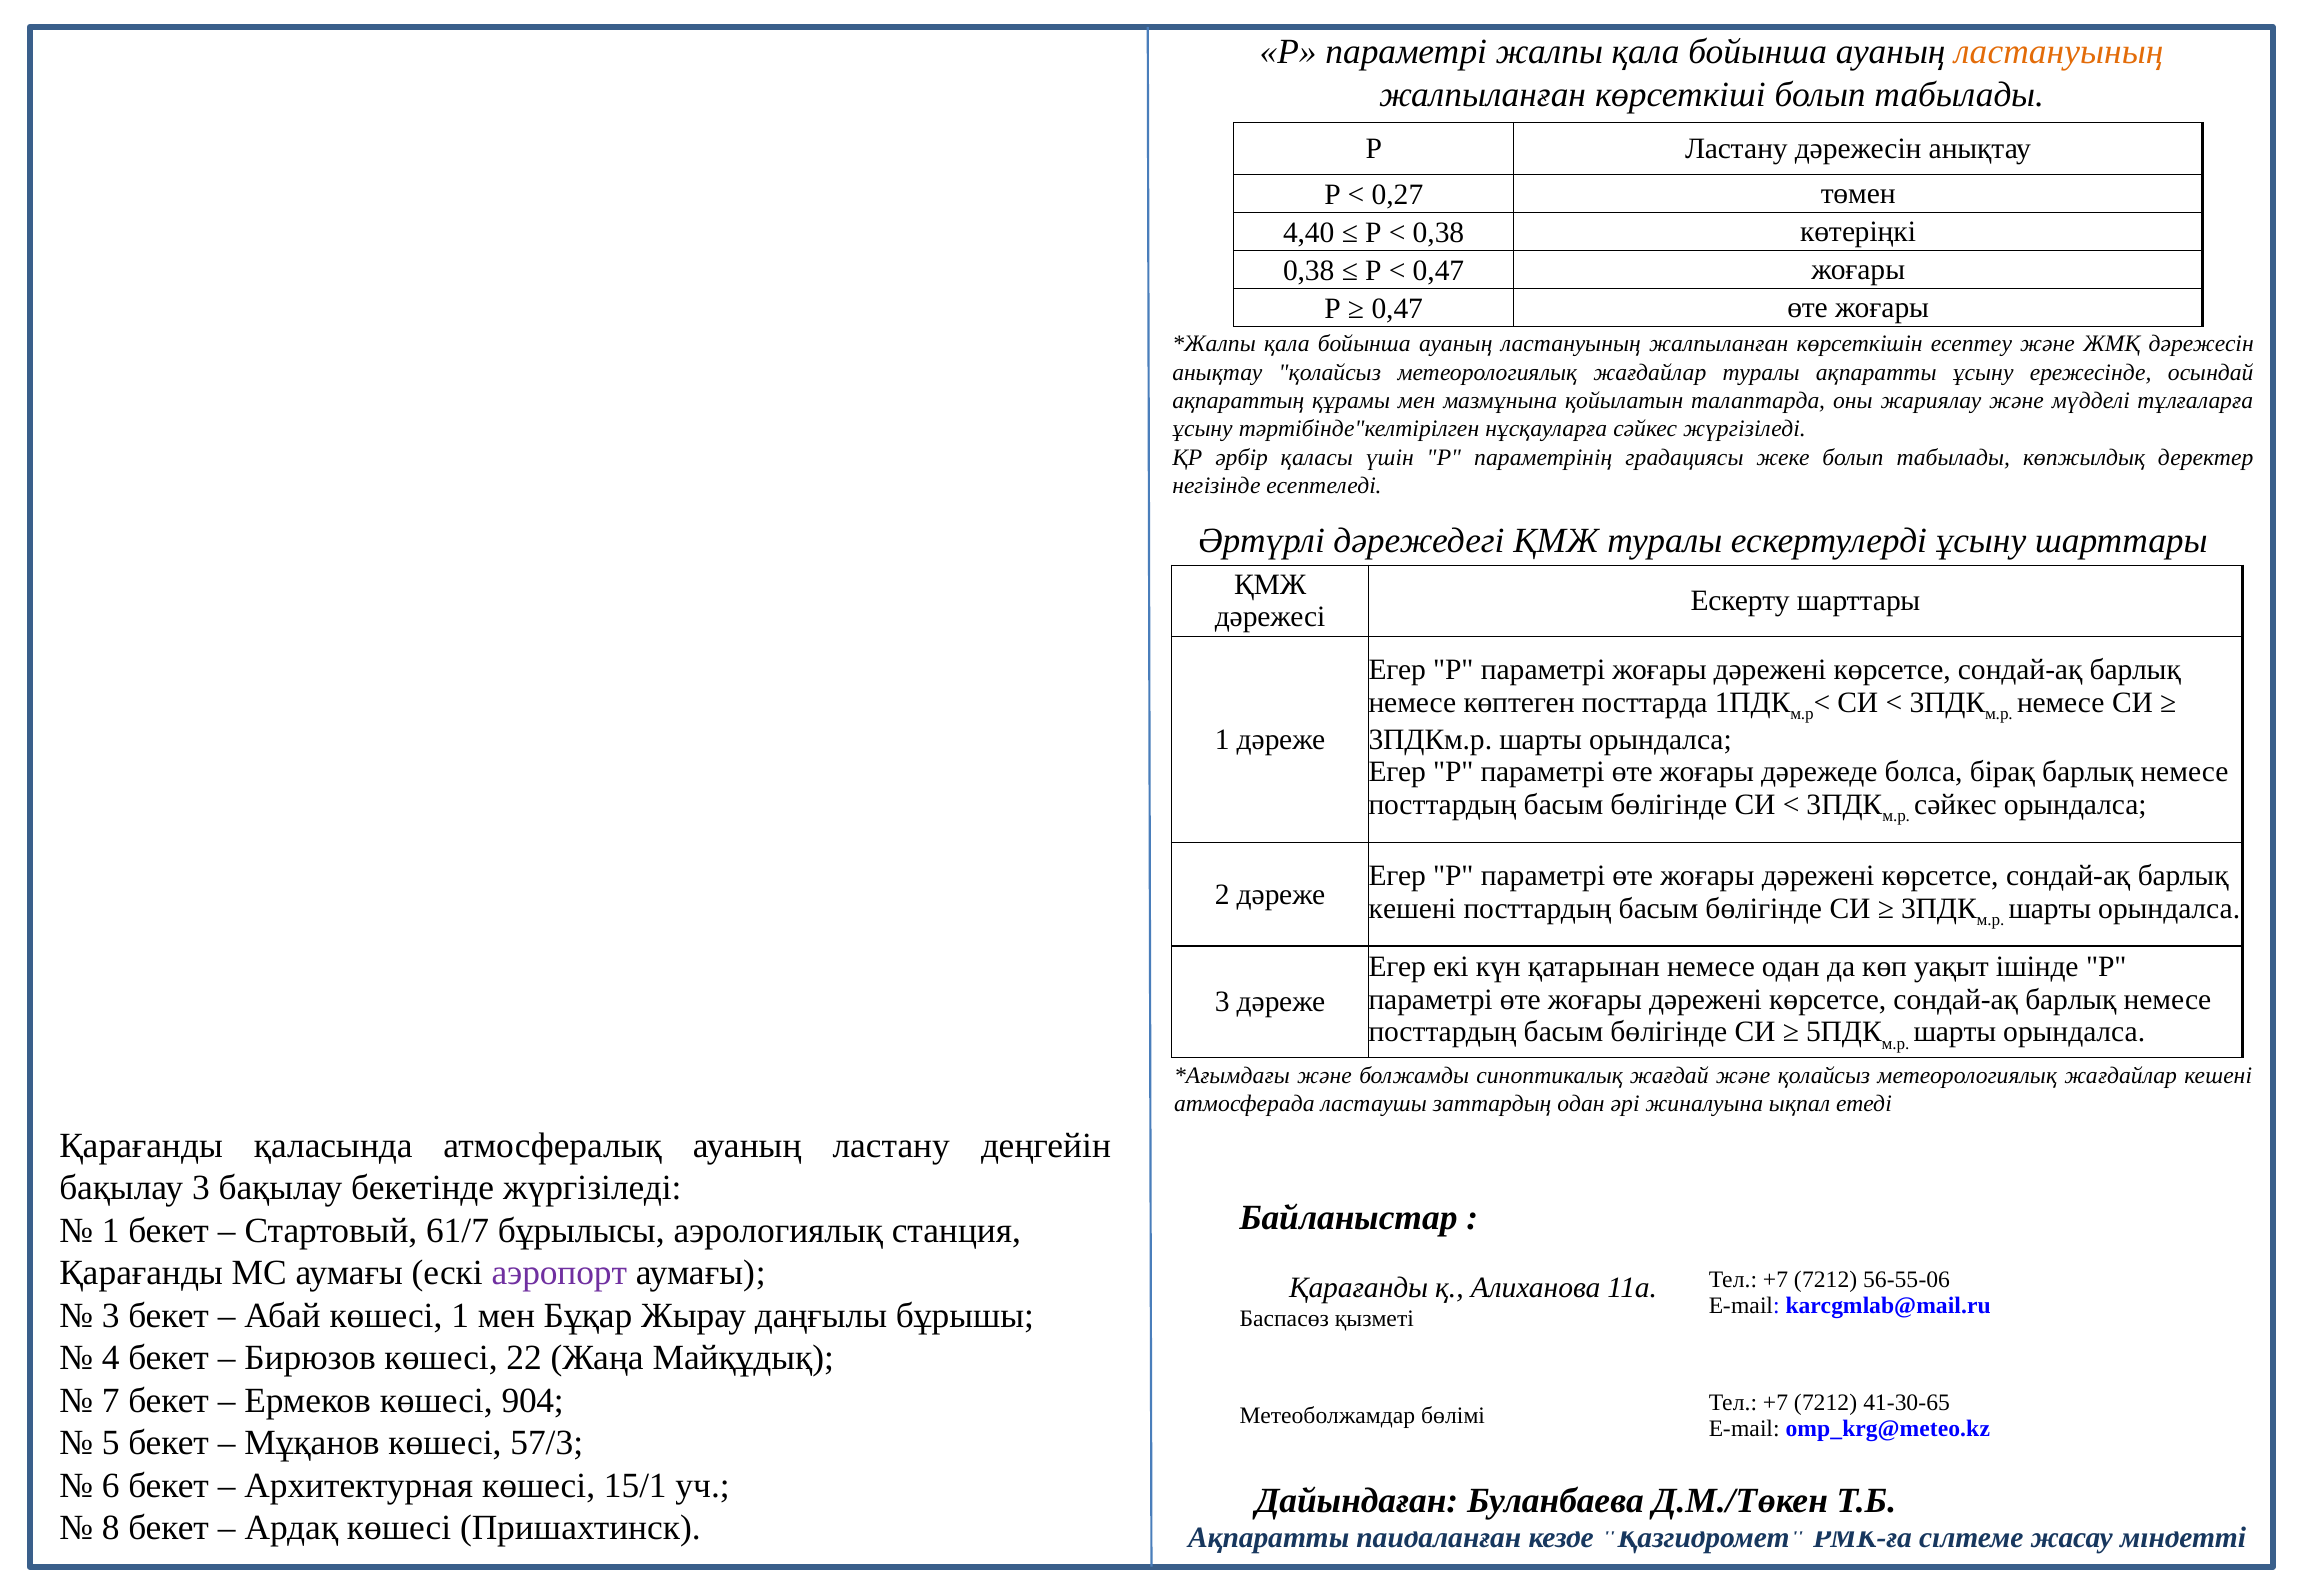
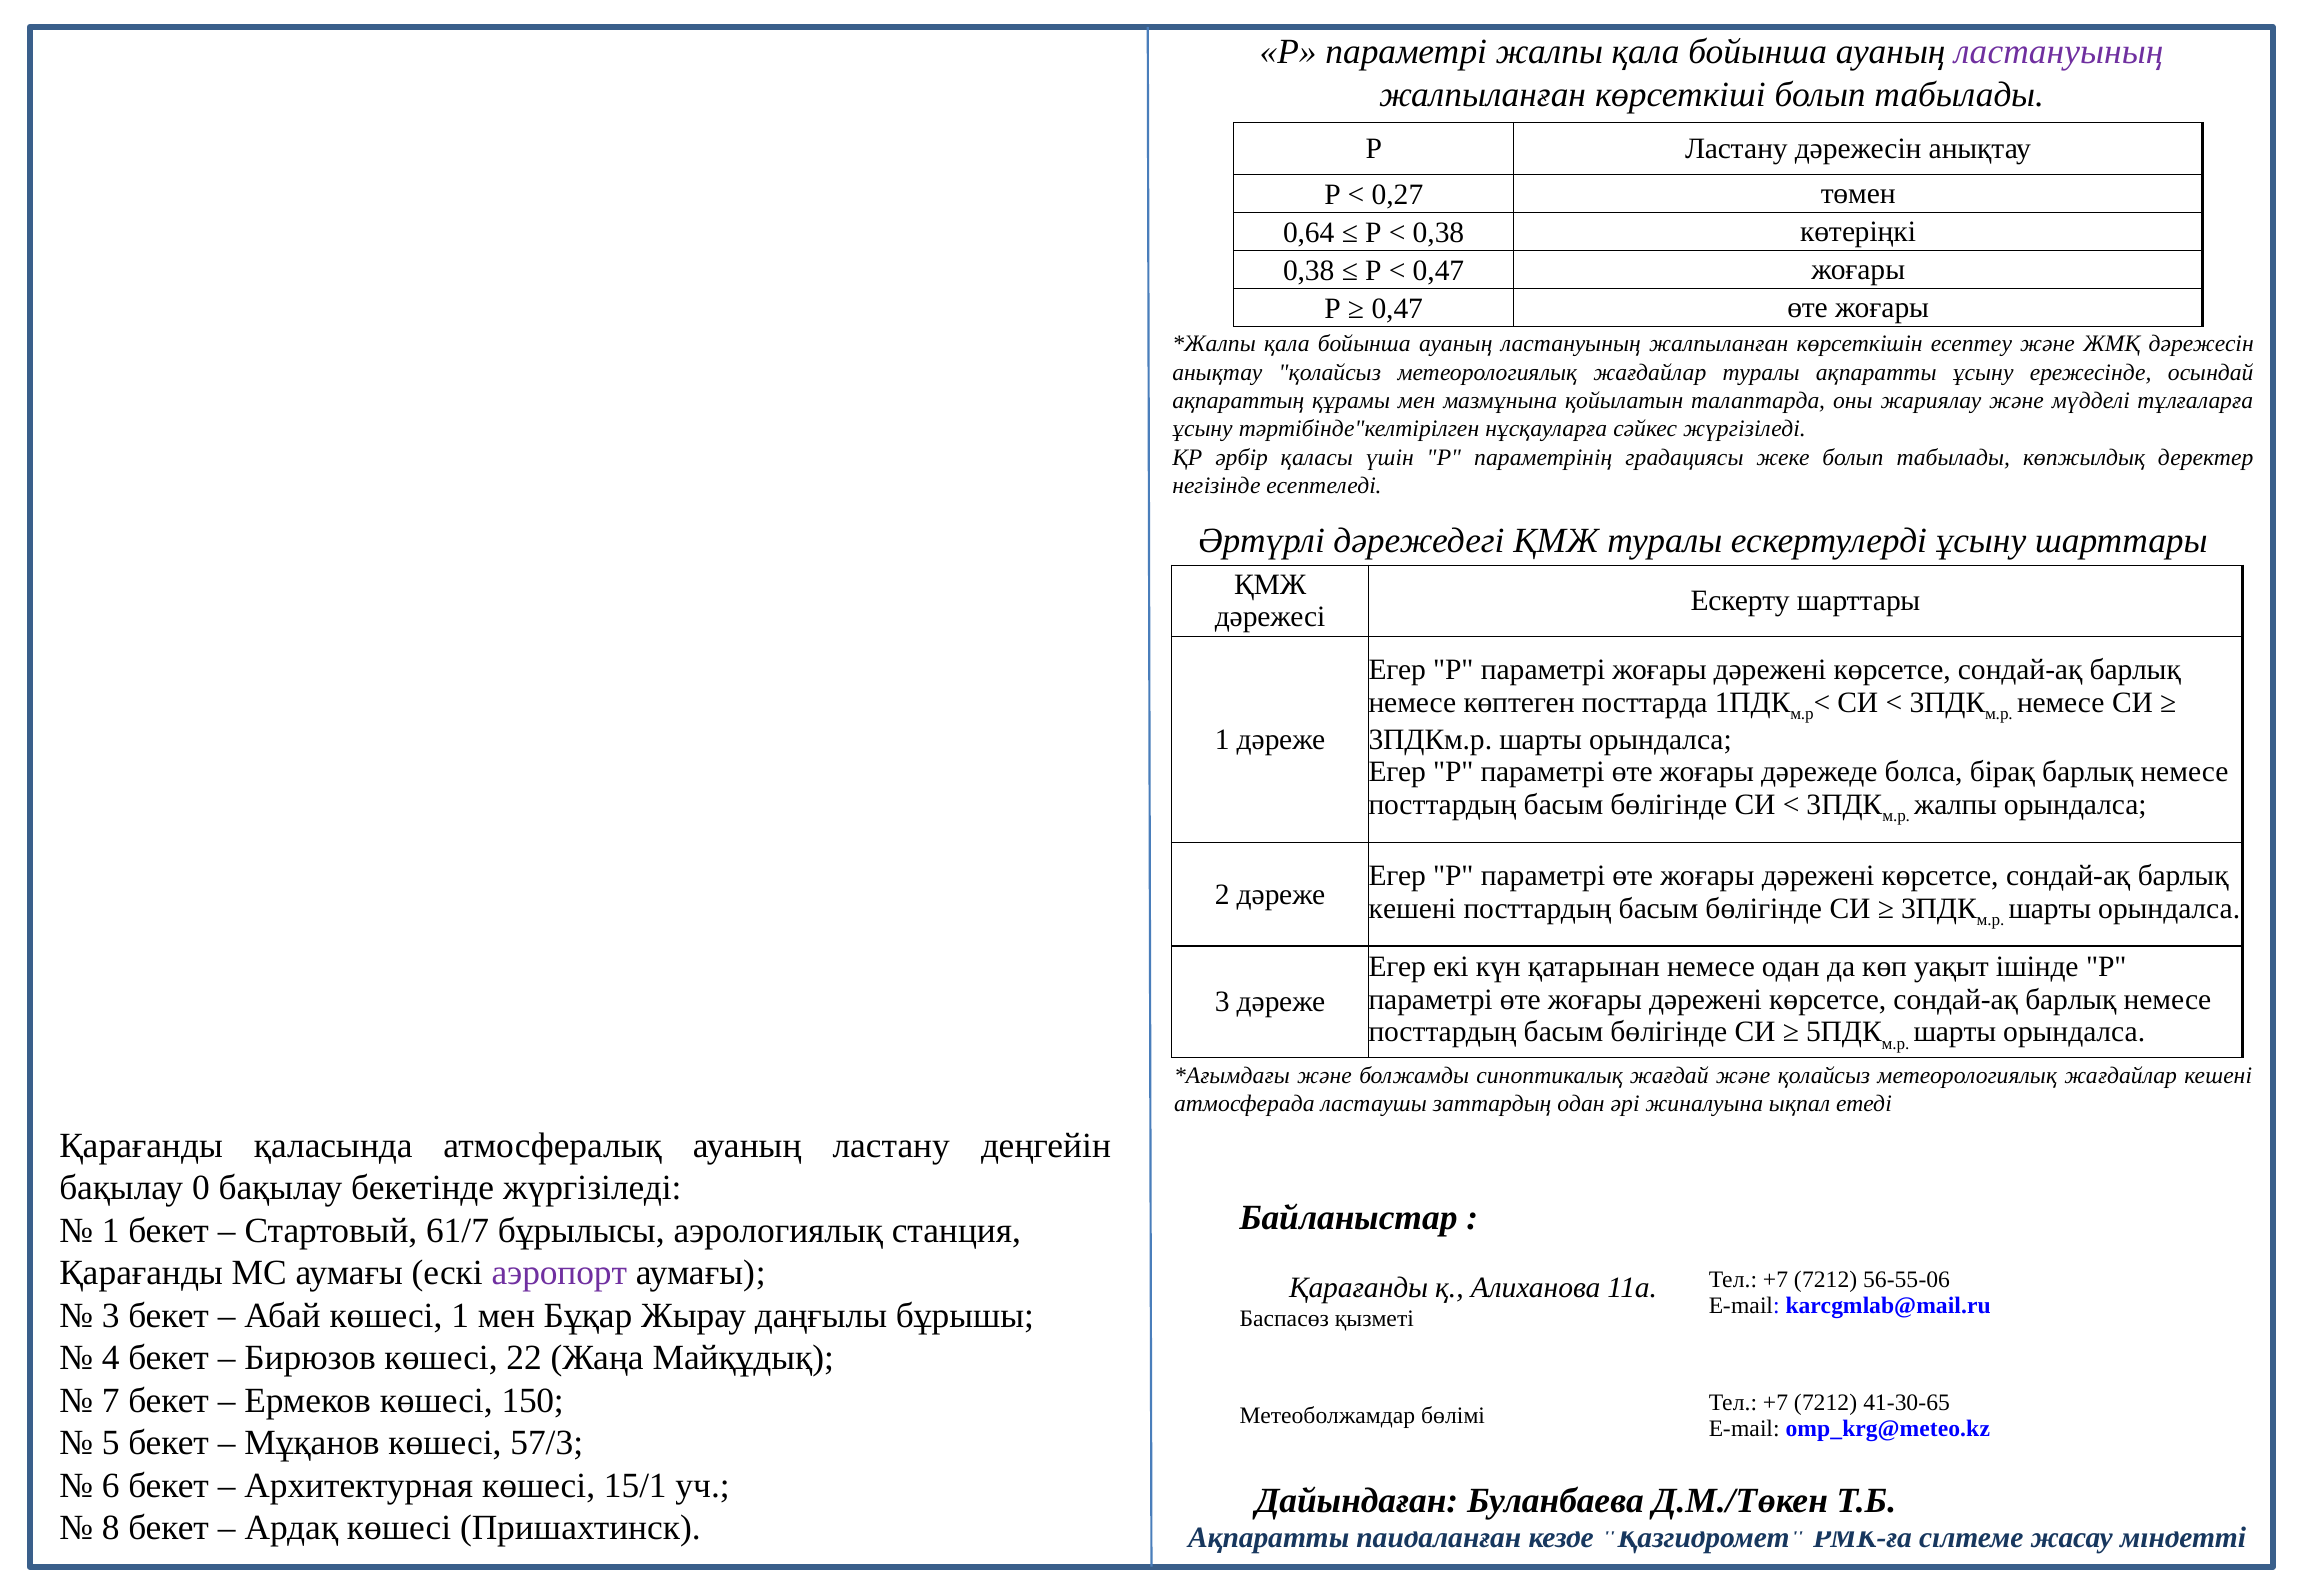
ластануының at (2059, 52) colour: orange -> purple
4,40: 4,40 -> 0,64
сәйкес at (1956, 805): сәйкес -> жалпы
бақылау 3: 3 -> 0
904: 904 -> 150
